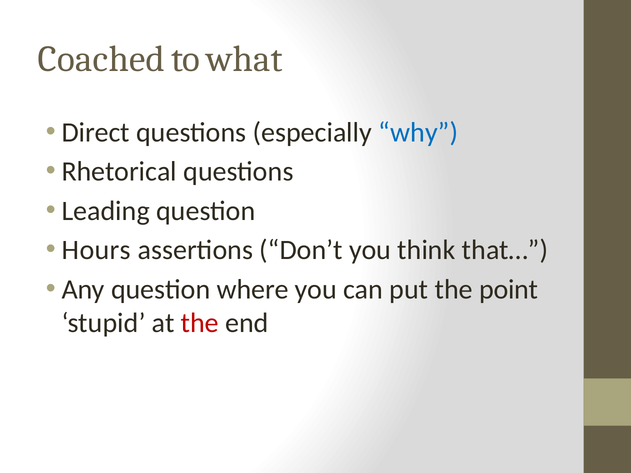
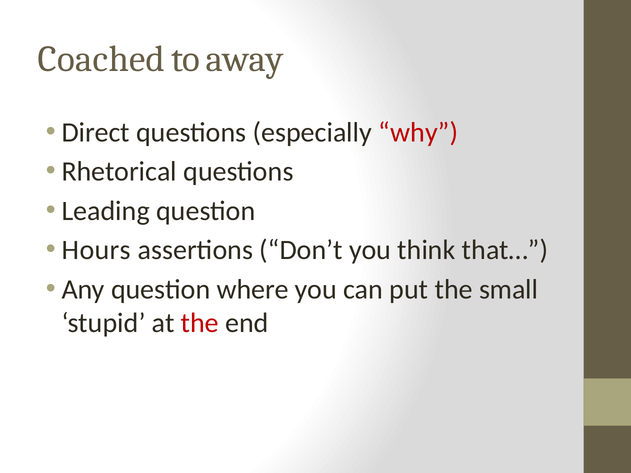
what: what -> away
why colour: blue -> red
point: point -> small
